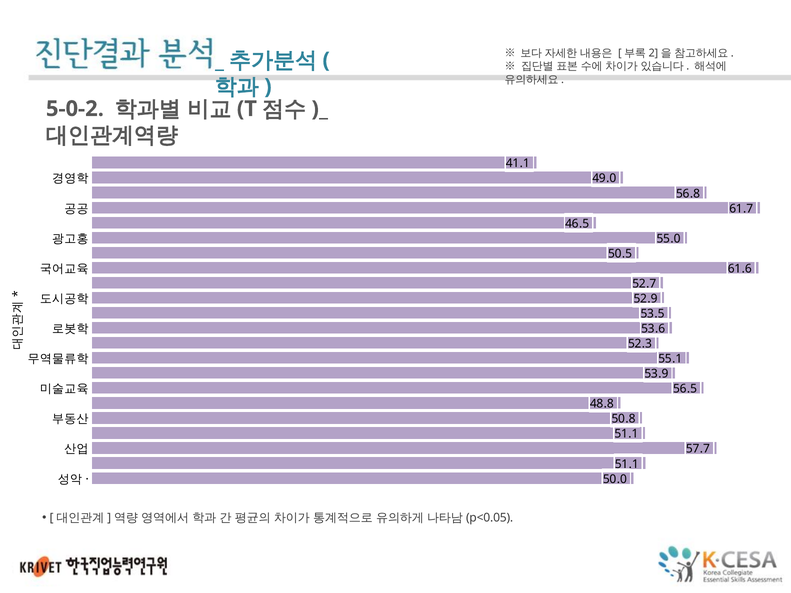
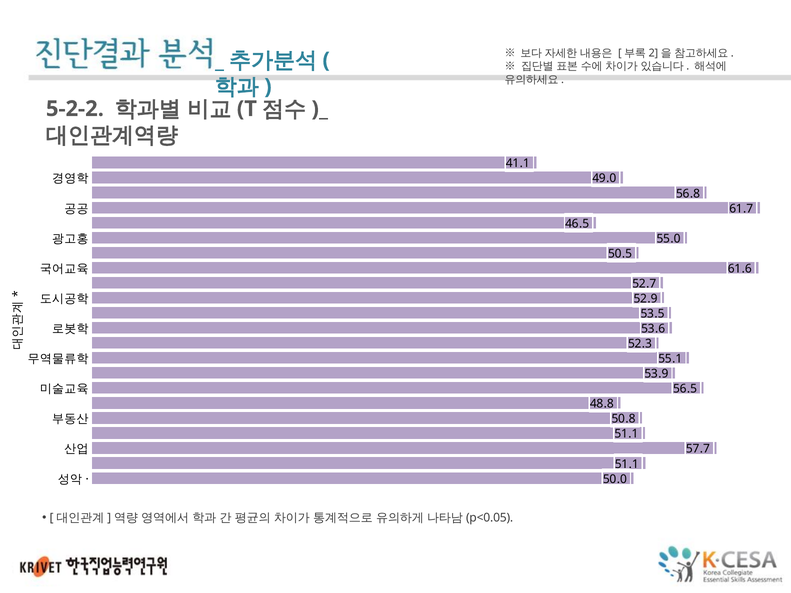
5-0-2: 5-0-2 -> 5-2-2
